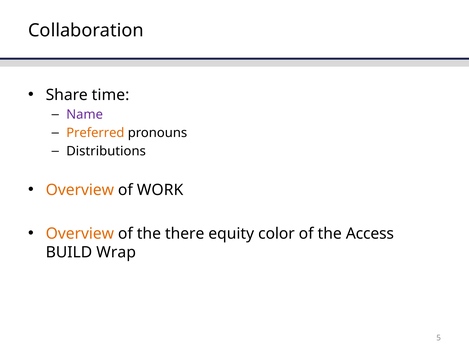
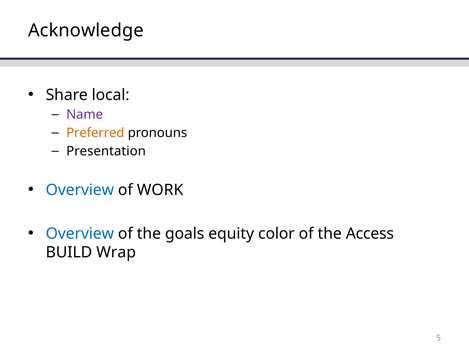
Collaboration: Collaboration -> Acknowledge
time: time -> local
Distributions: Distributions -> Presentation
Overview at (80, 190) colour: orange -> blue
Overview at (80, 234) colour: orange -> blue
there: there -> goals
